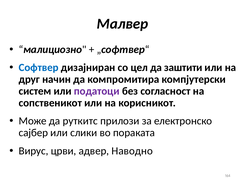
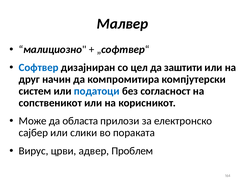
податоци colour: purple -> blue
руткитс: руткитс -> областа
Наводно: Наводно -> Проблем
